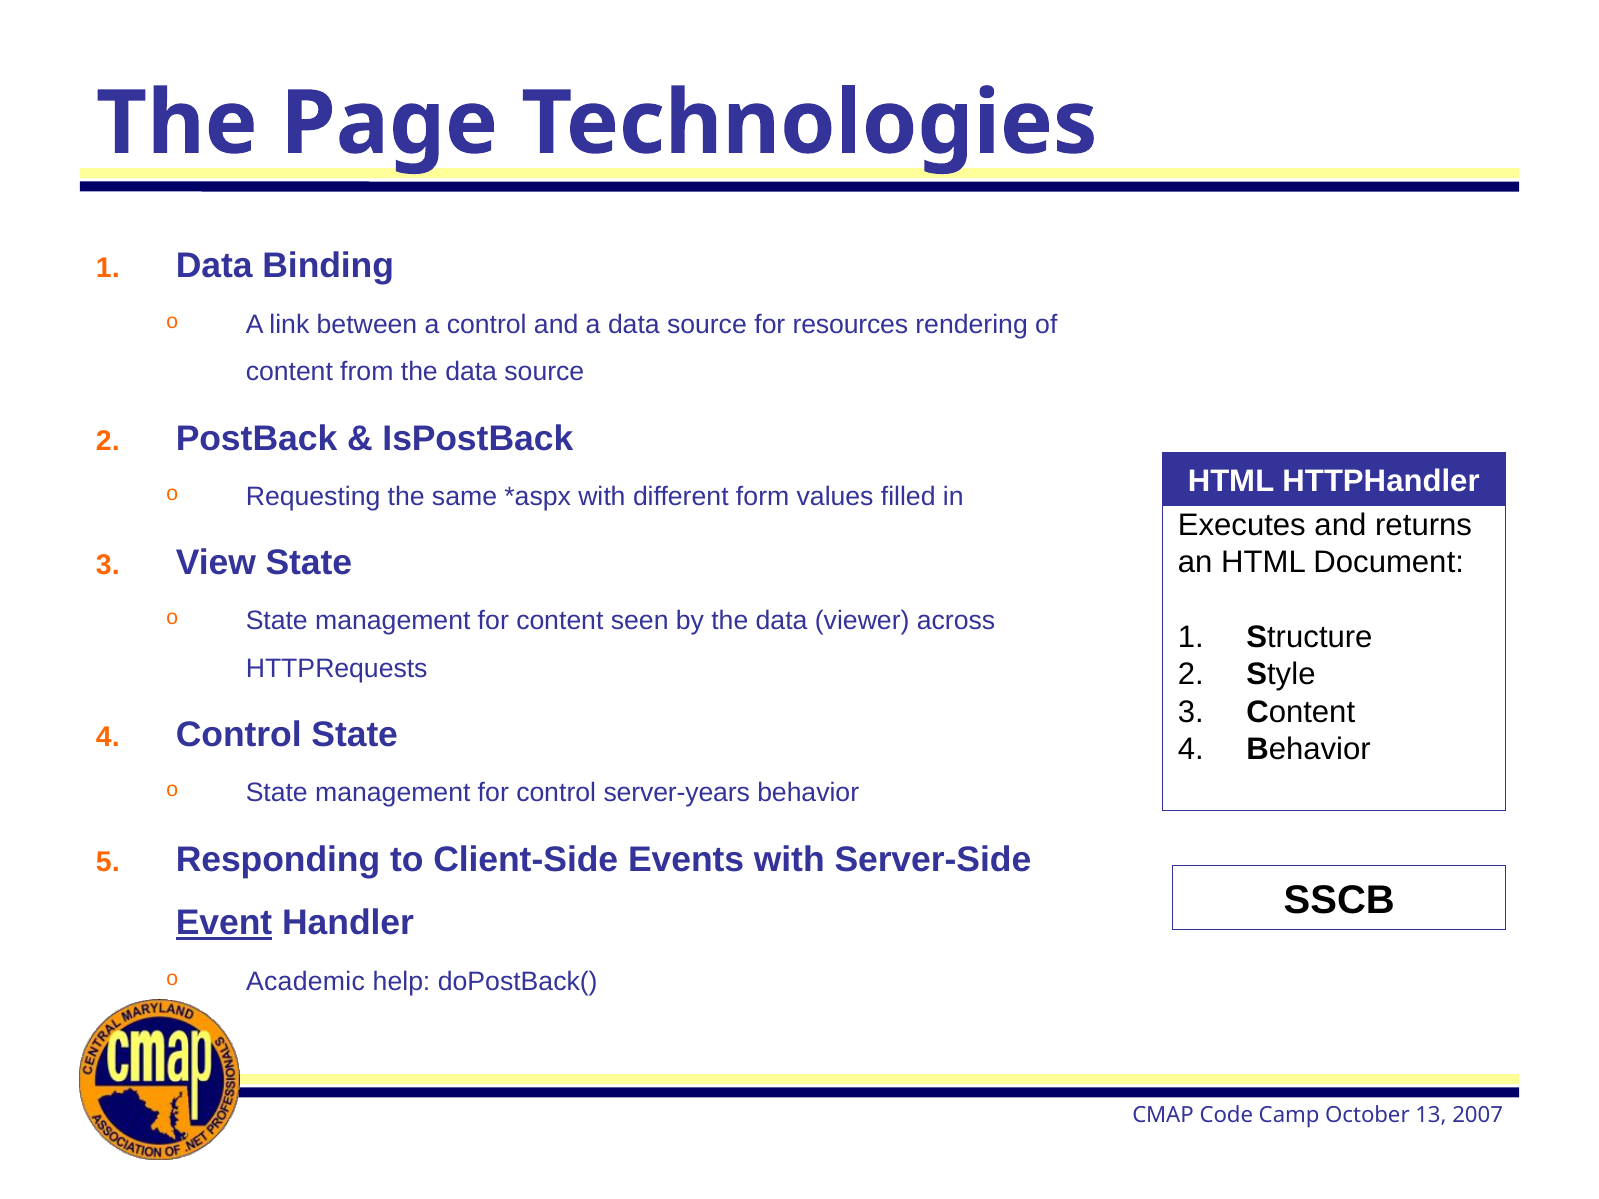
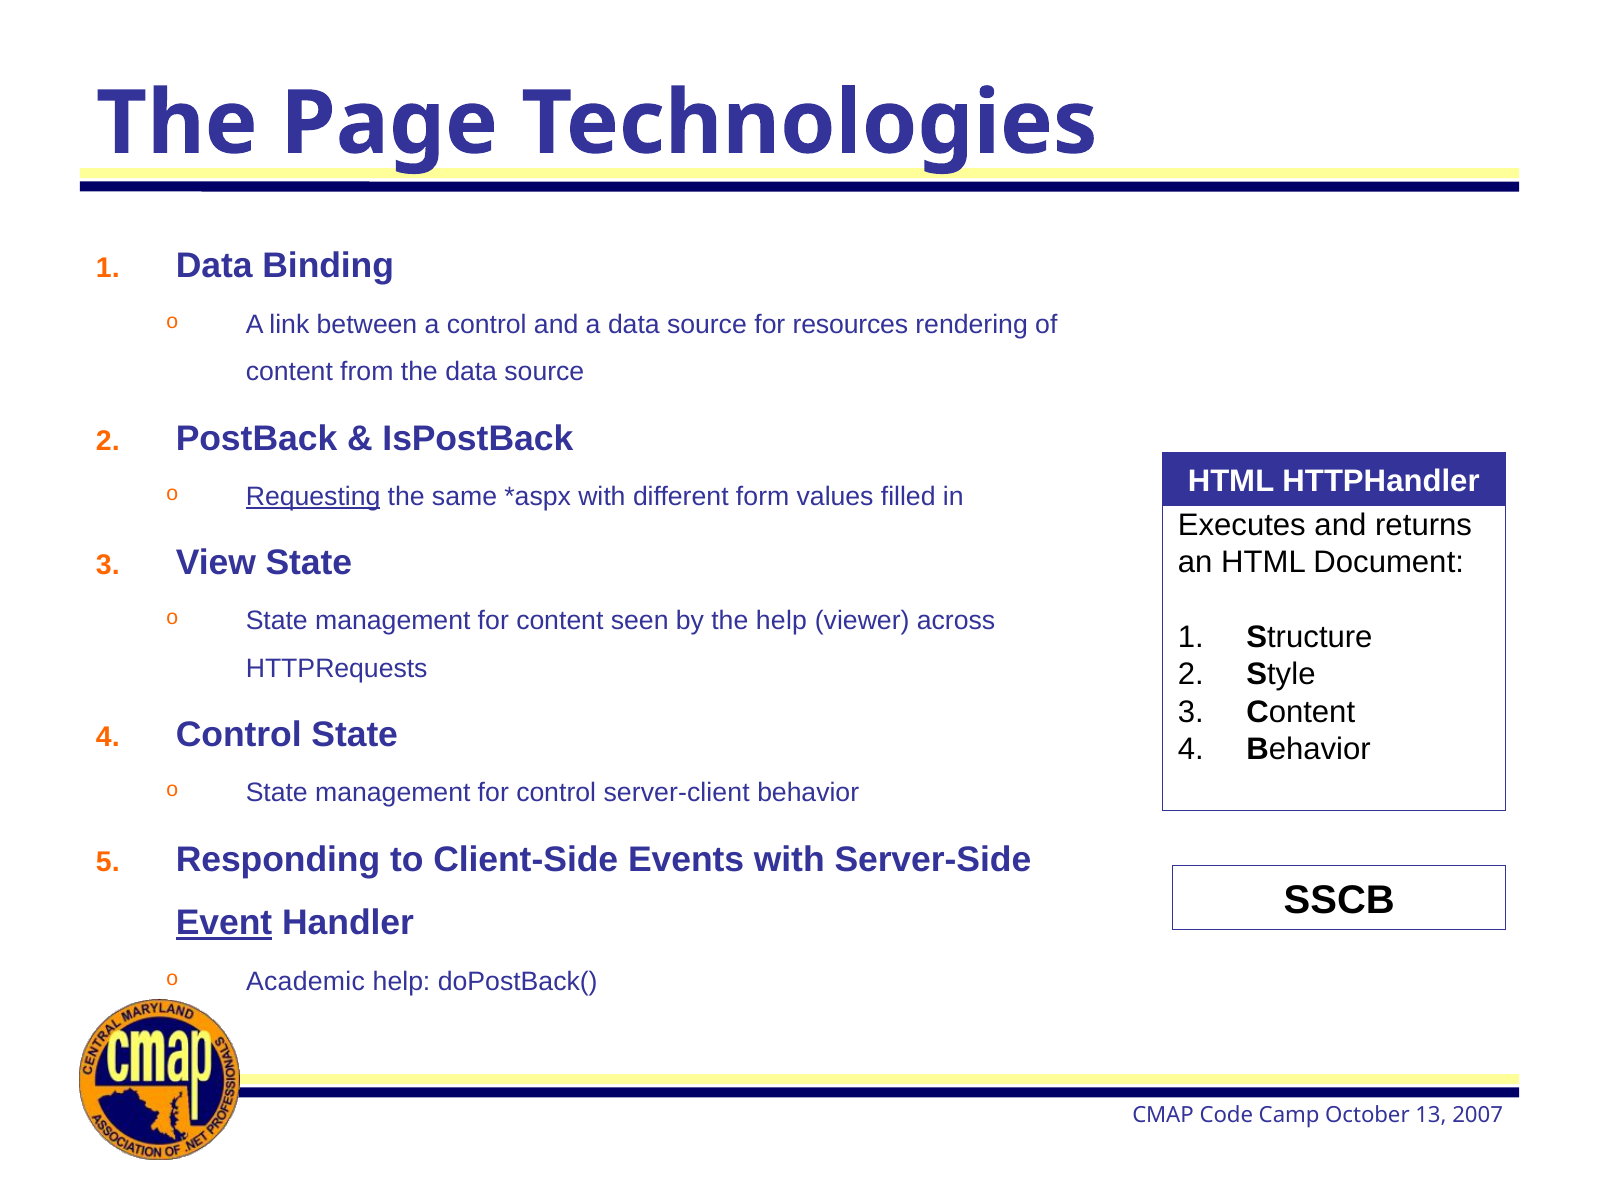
Requesting underline: none -> present
by the data: data -> help
server-years: server-years -> server-client
